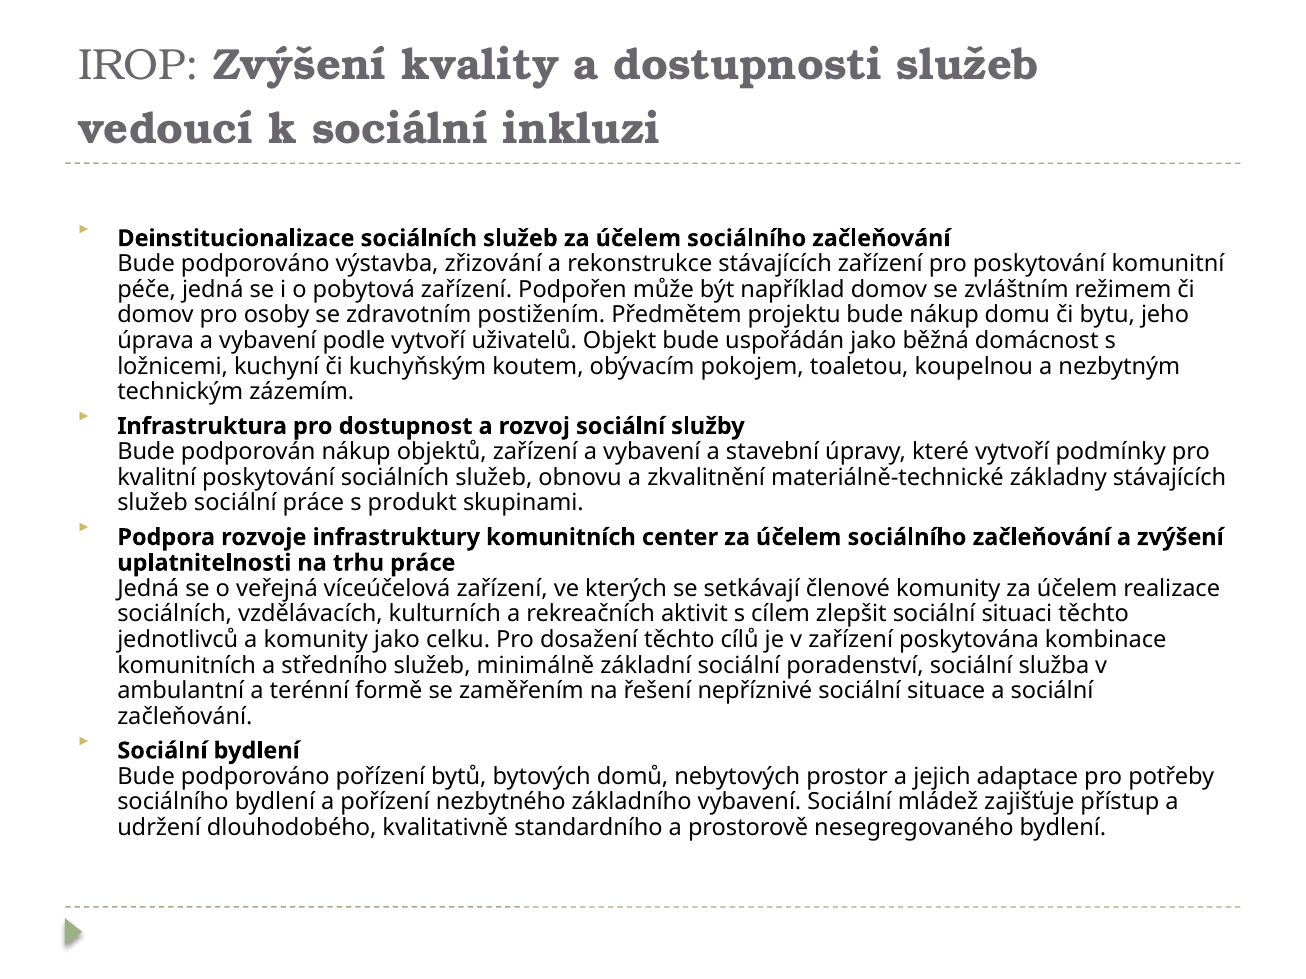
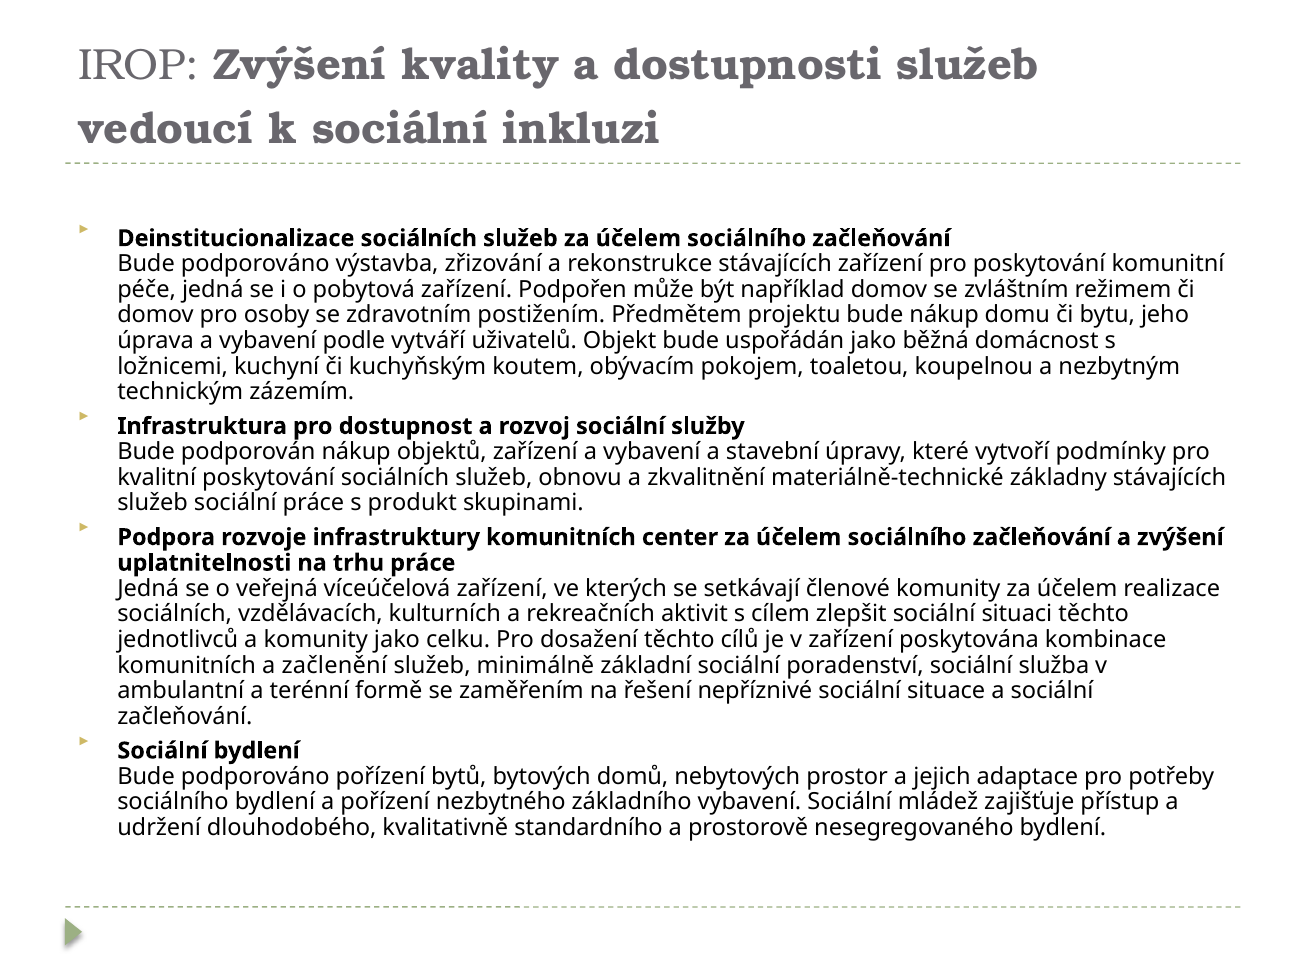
podle vytvoří: vytvoří -> vytváří
středního: středního -> začlenění
